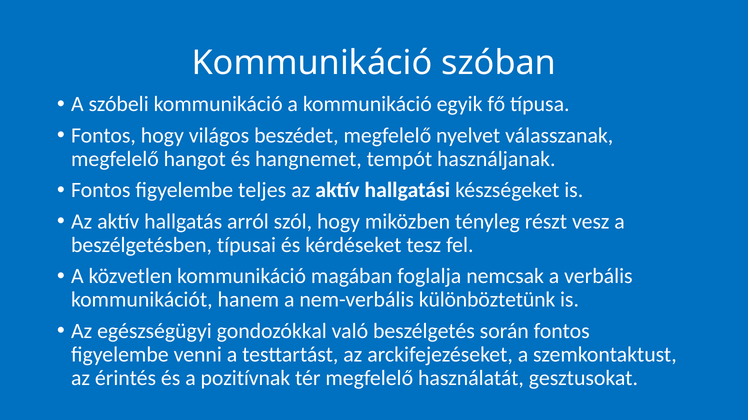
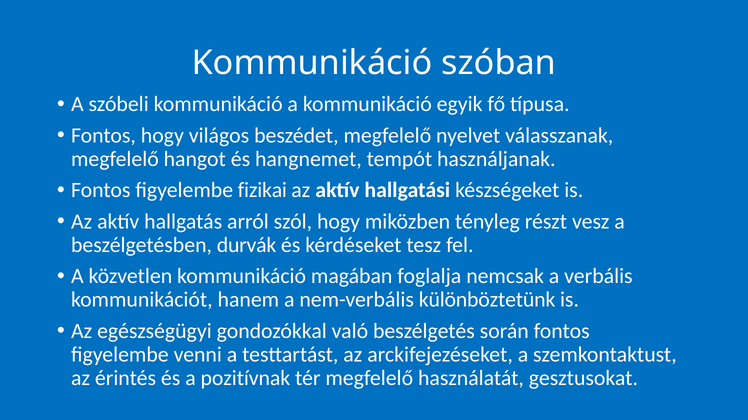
teljes: teljes -> fizikai
típusai: típusai -> durvák
